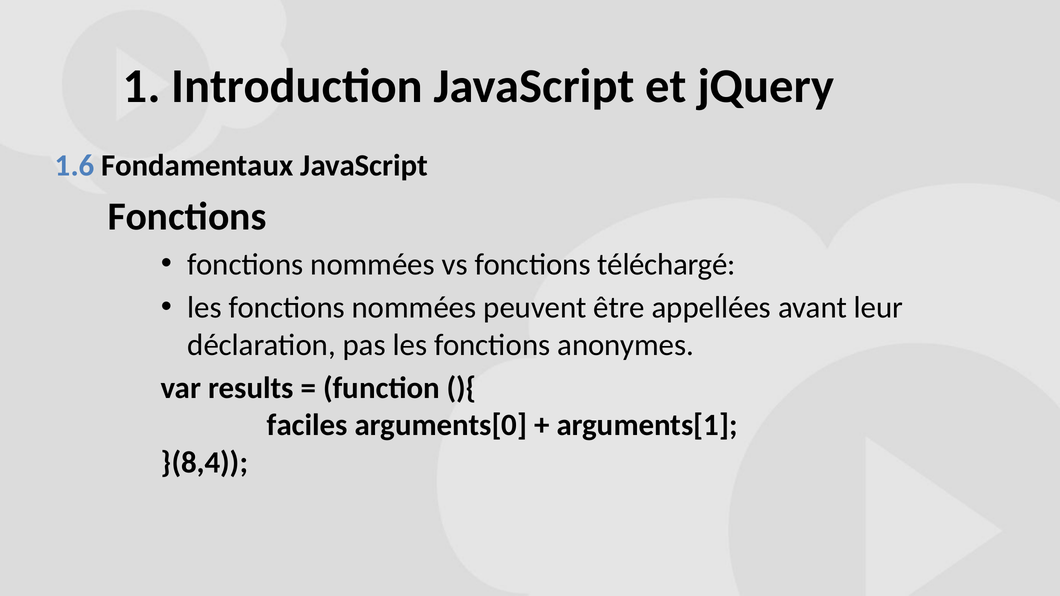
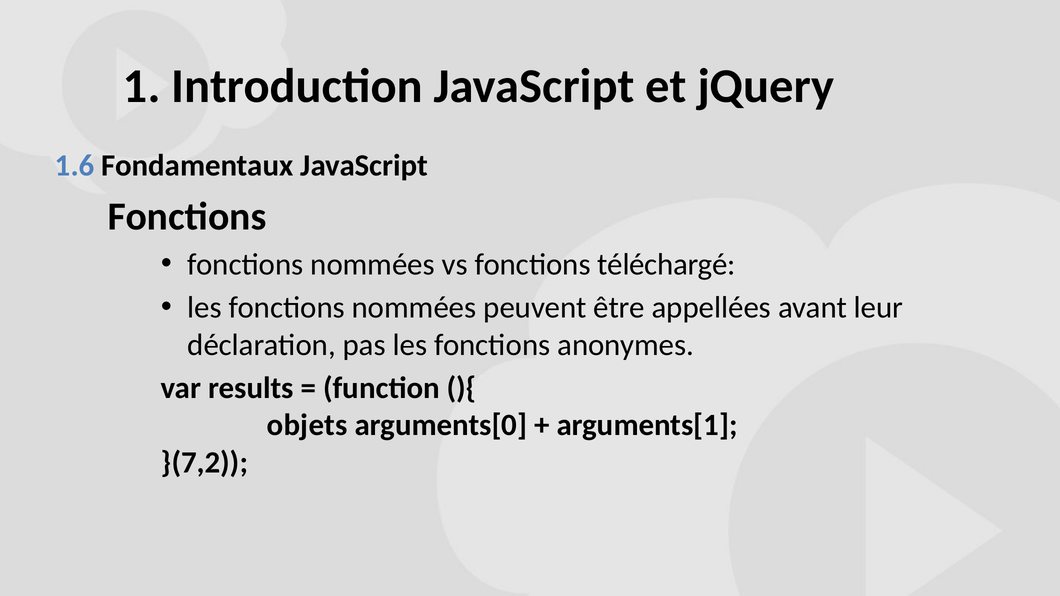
faciles: faciles -> objets
}(8,4: }(8,4 -> }(7,2
